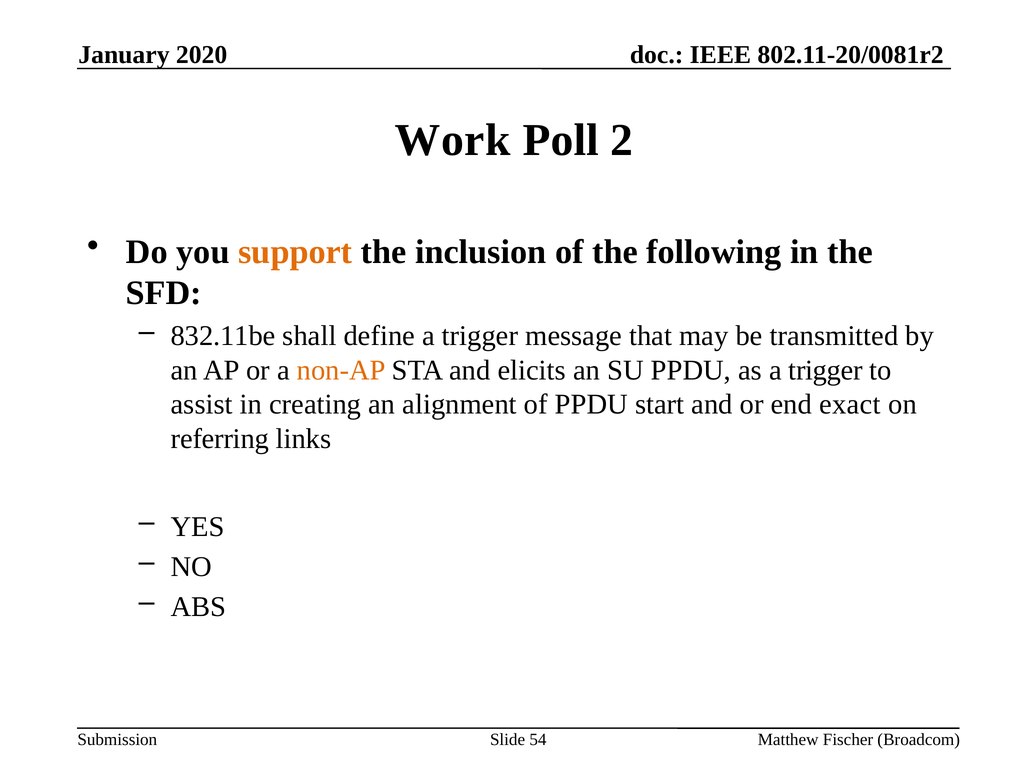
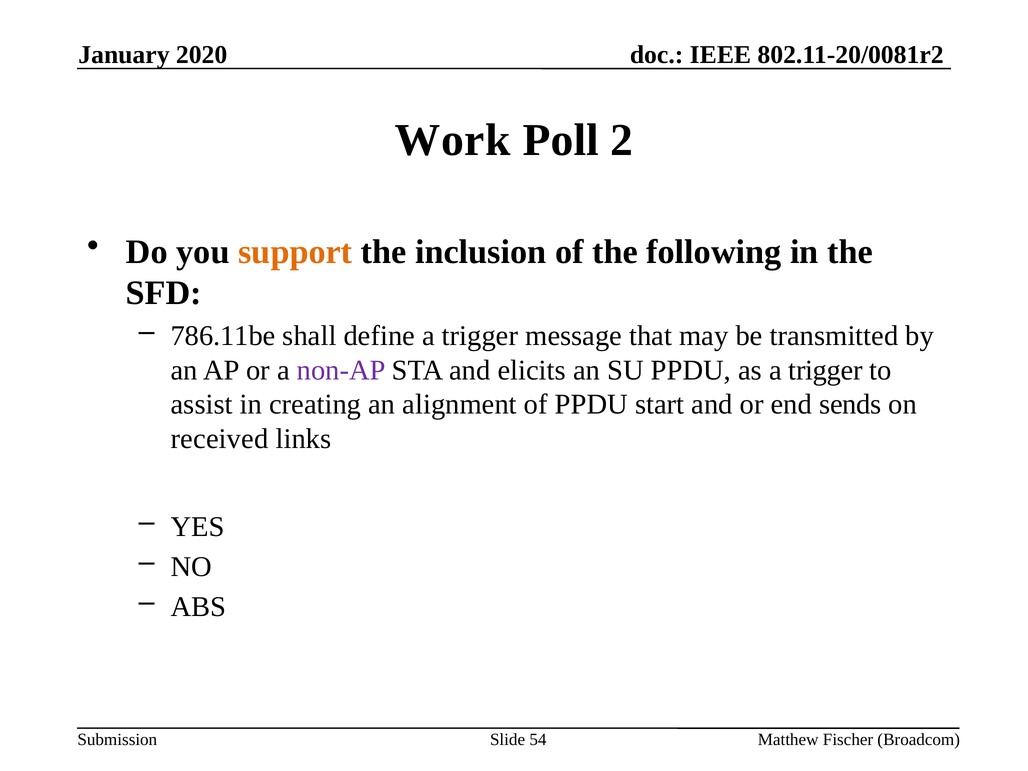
832.11be: 832.11be -> 786.11be
non-AP colour: orange -> purple
exact: exact -> sends
referring: referring -> received
